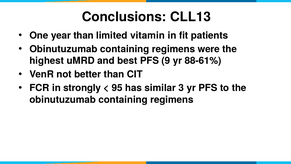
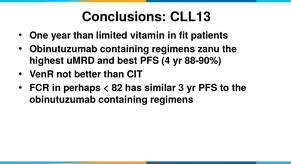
were: were -> zanu
9: 9 -> 4
88-61%: 88-61% -> 88-90%
strongly: strongly -> perhaps
95: 95 -> 82
